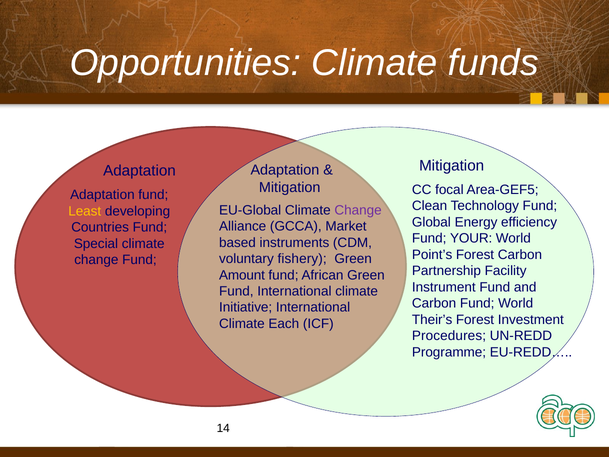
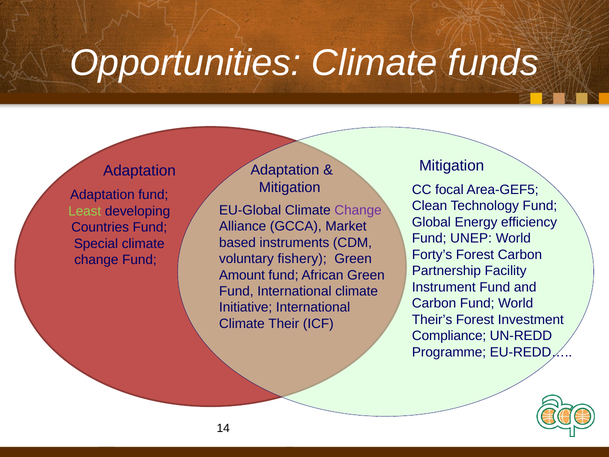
Least colour: yellow -> light green
YOUR: YOUR -> UNEP
Point’s: Point’s -> Forty’s
Each: Each -> Their
Procedures: Procedures -> Compliance
